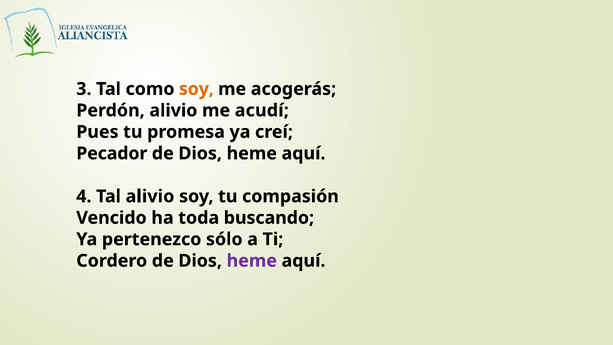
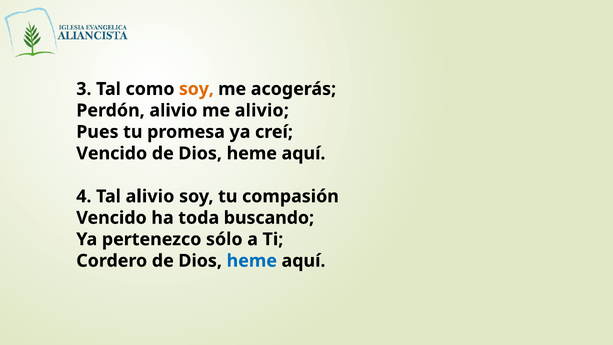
me acudí: acudí -> alivio
Pecador at (112, 153): Pecador -> Vencido
heme at (252, 261) colour: purple -> blue
